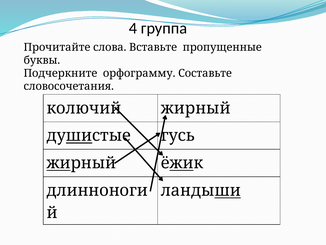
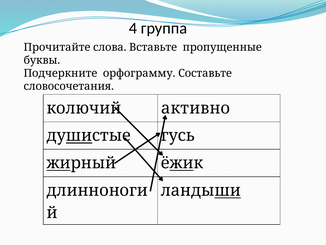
жирный at (196, 108): жирный -> активно
